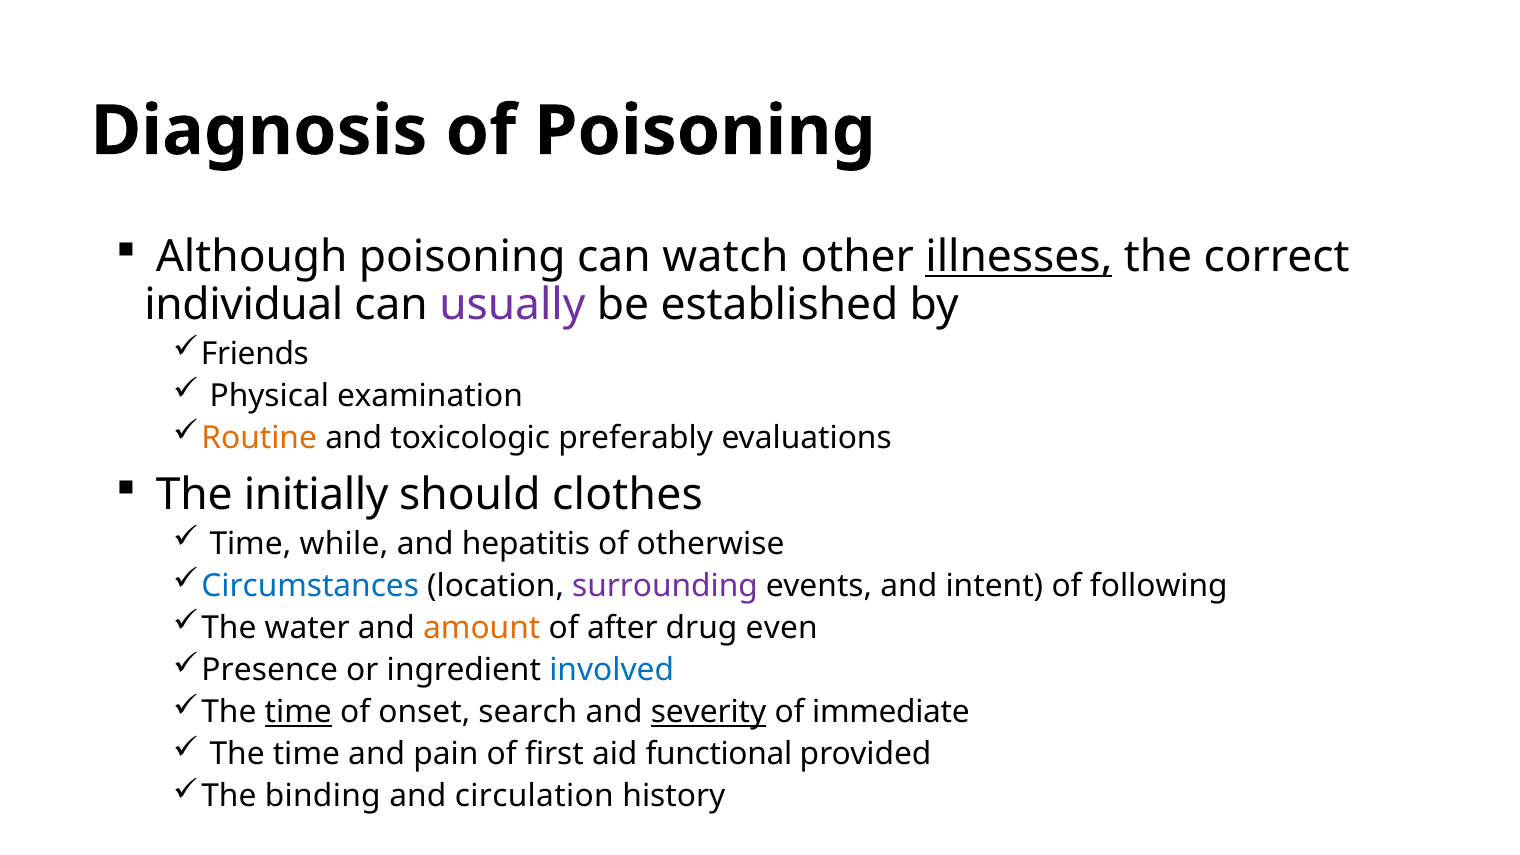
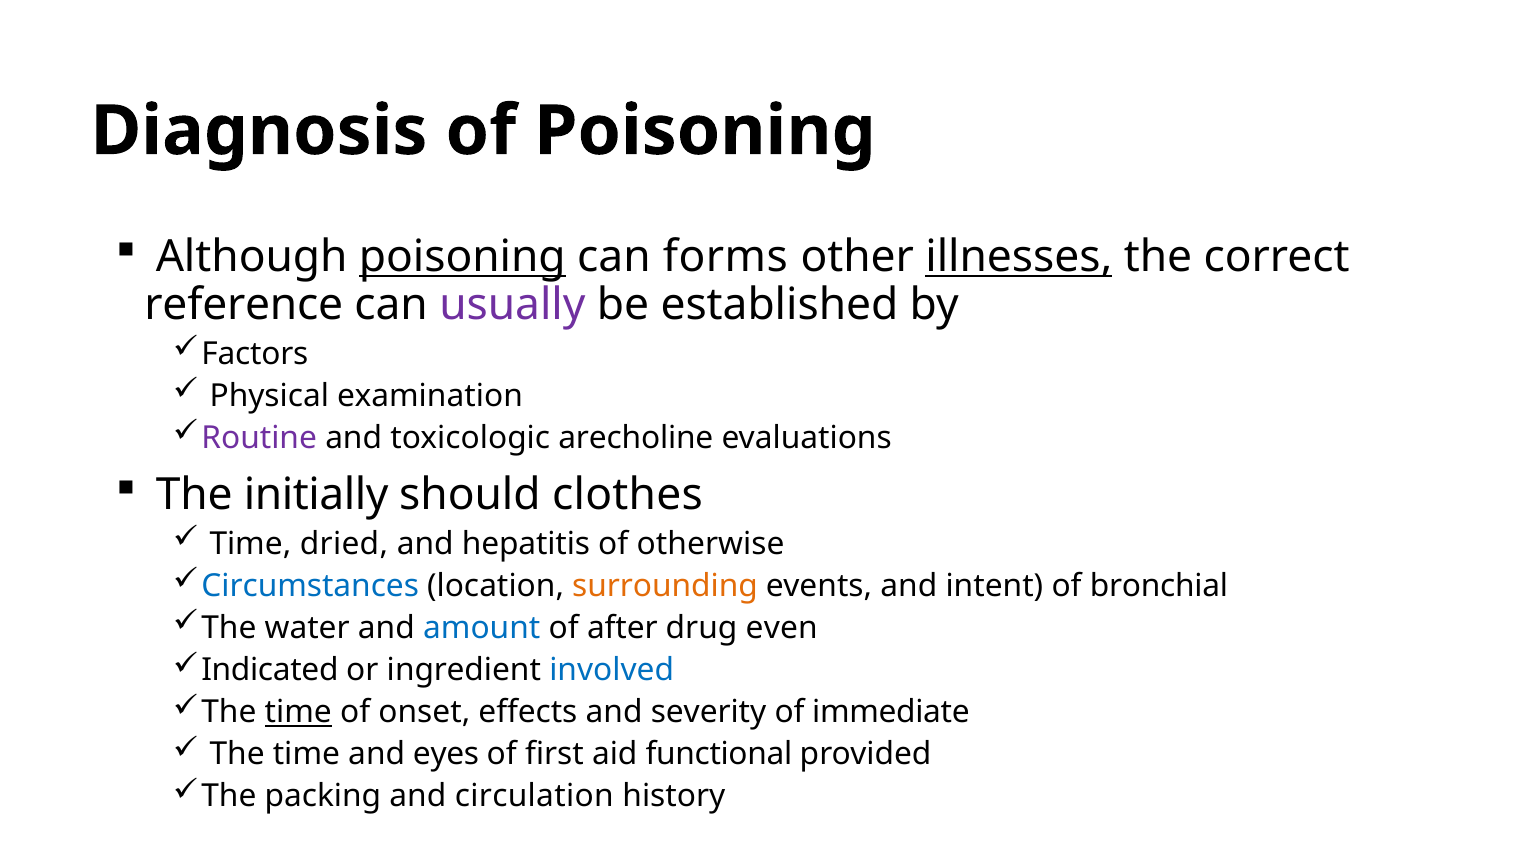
poisoning at (462, 257) underline: none -> present
watch: watch -> forms
individual: individual -> reference
Friends: Friends -> Factors
Routine colour: orange -> purple
preferably: preferably -> arecholine
while: while -> dried
surrounding colour: purple -> orange
following: following -> bronchial
amount colour: orange -> blue
Presence: Presence -> Indicated
search: search -> effects
severity underline: present -> none
pain: pain -> eyes
binding: binding -> packing
